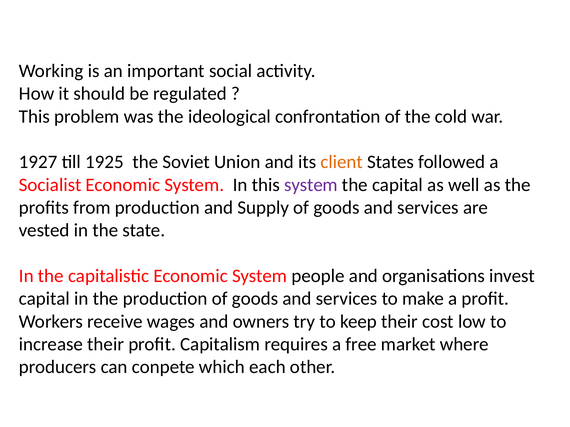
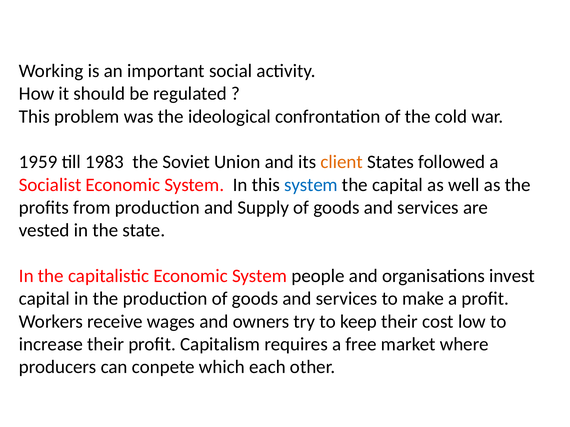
1927: 1927 -> 1959
1925: 1925 -> 1983
system at (311, 185) colour: purple -> blue
